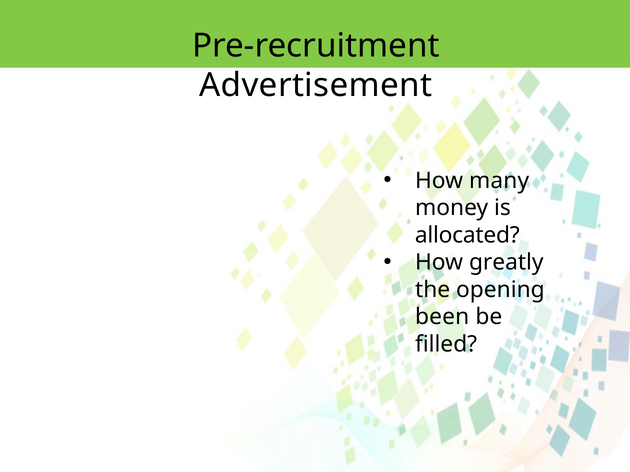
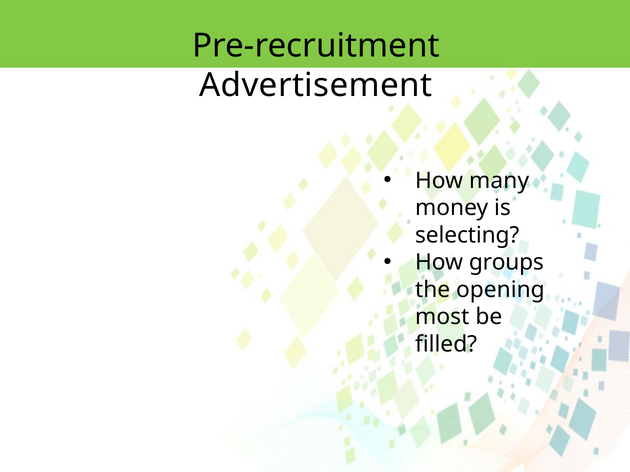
allocated: allocated -> selecting
greatly: greatly -> groups
been: been -> most
